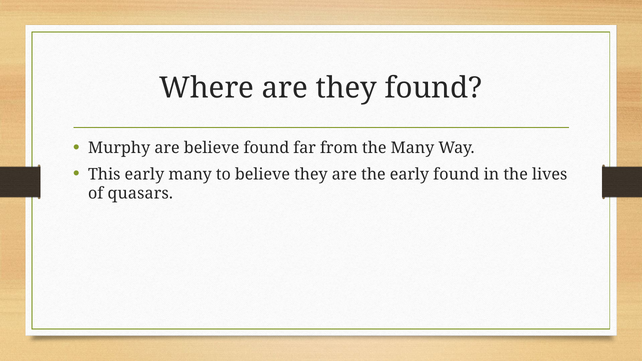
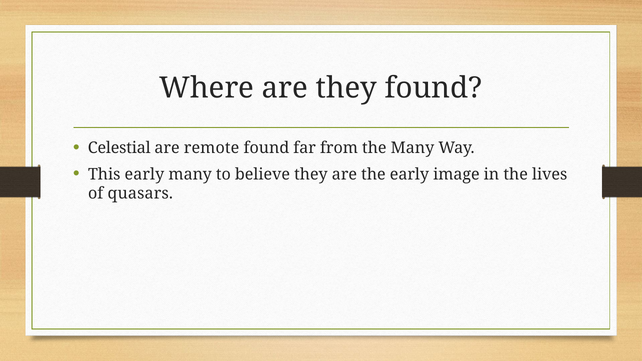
Murphy: Murphy -> Celestial
are believe: believe -> remote
early found: found -> image
